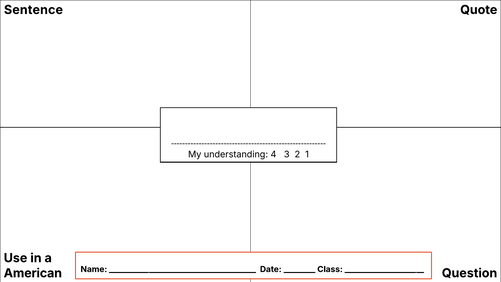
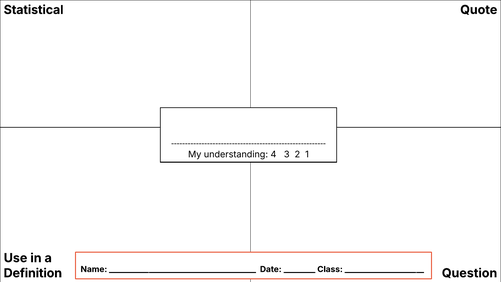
Sentence: Sentence -> Statistical
American: American -> Definition
